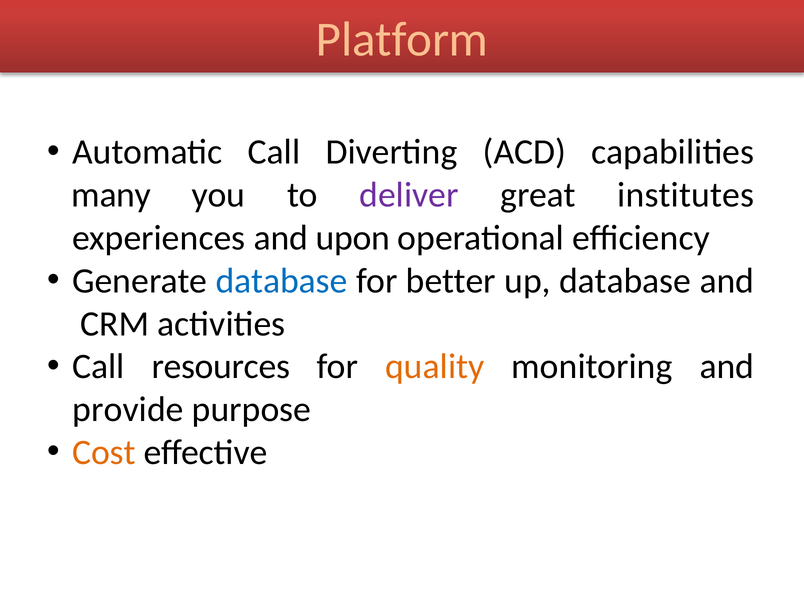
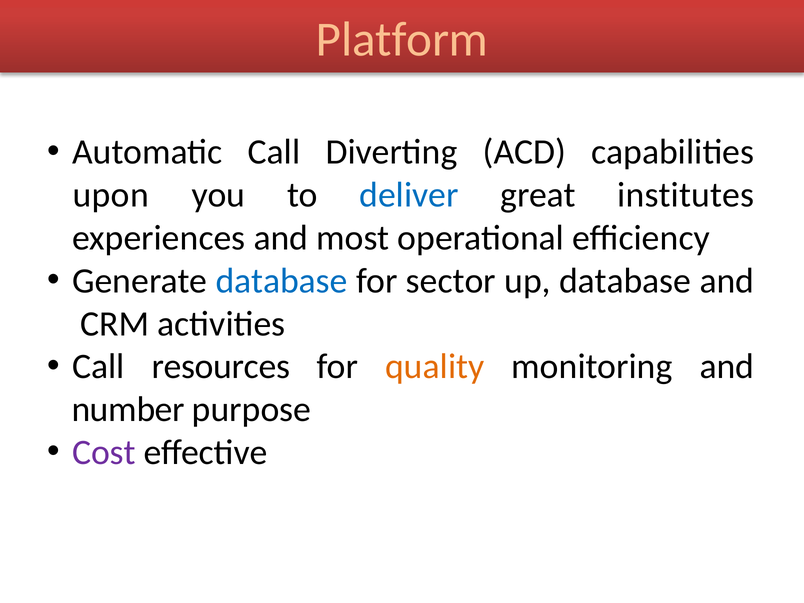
many: many -> upon
deliver colour: purple -> blue
upon: upon -> most
better: better -> sector
provide: provide -> number
Cost colour: orange -> purple
